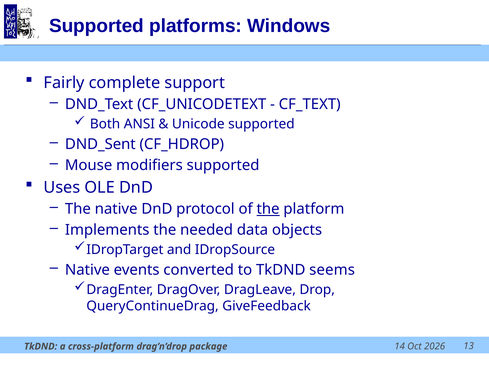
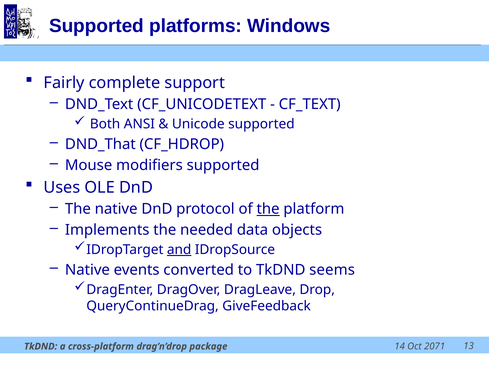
DND_Sent: DND_Sent -> DND_That
and underline: none -> present
2026: 2026 -> 2071
